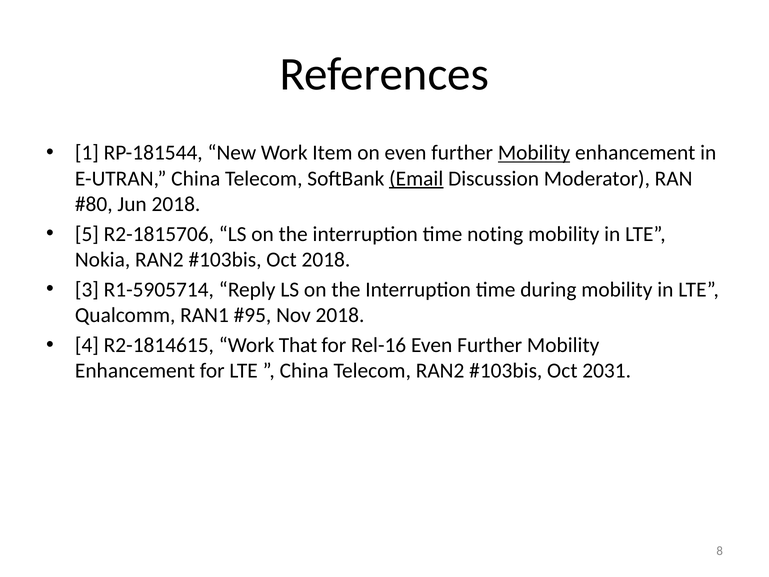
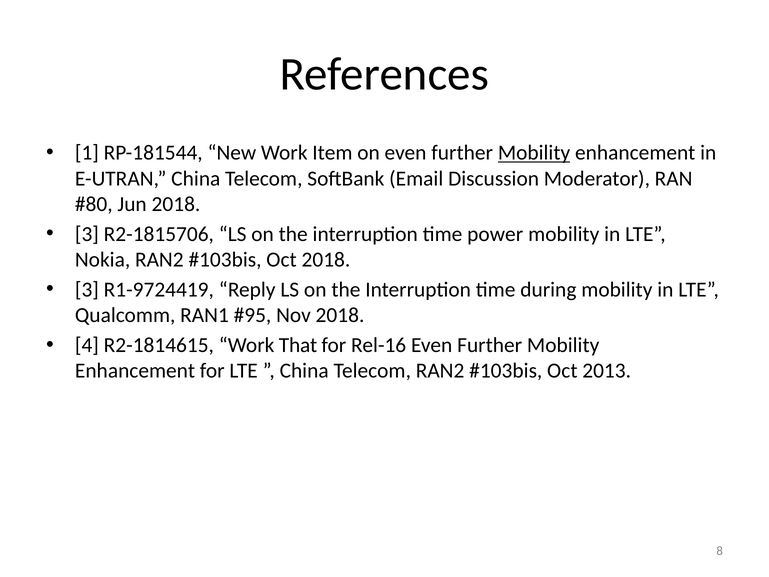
Email underline: present -> none
5 at (87, 234): 5 -> 3
noting: noting -> power
R1-5905714: R1-5905714 -> R1-9724419
2031: 2031 -> 2013
